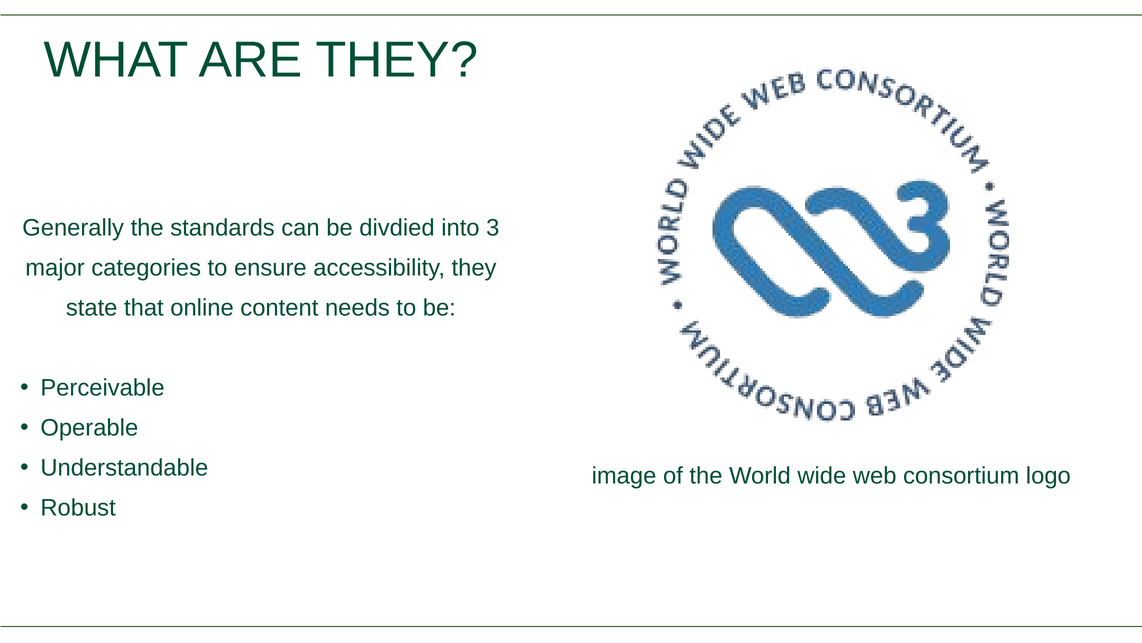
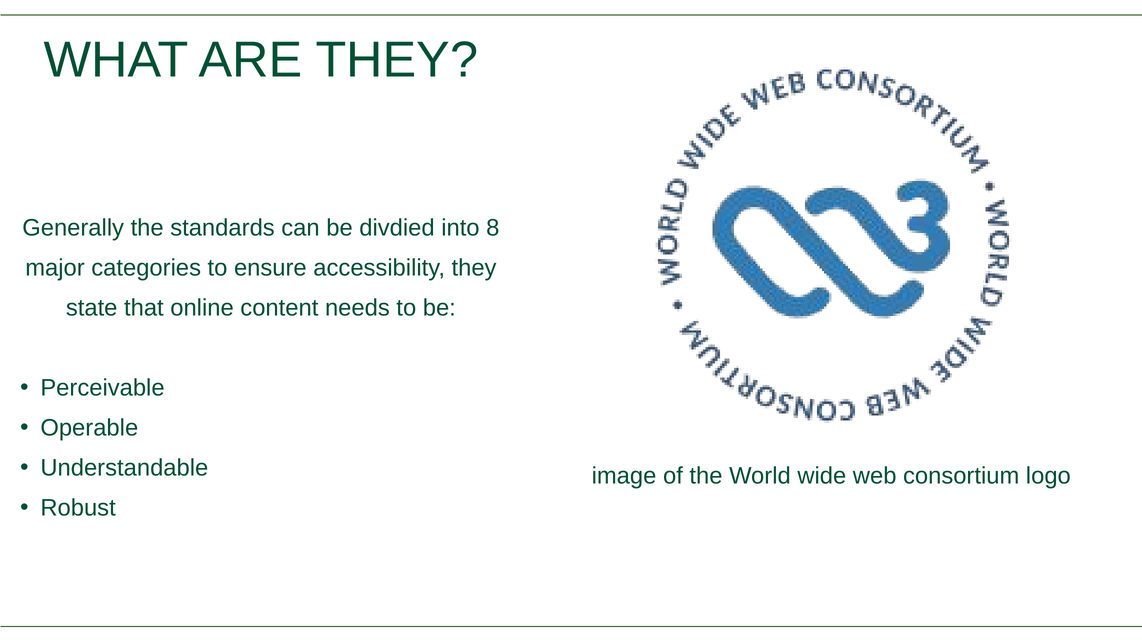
3: 3 -> 8
